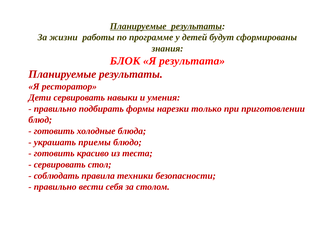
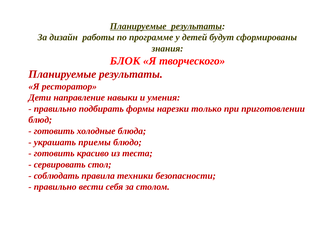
жизни: жизни -> дизайн
результата: результата -> творческого
Дети сервировать: сервировать -> направление
